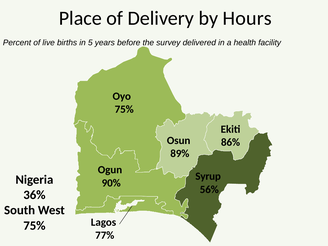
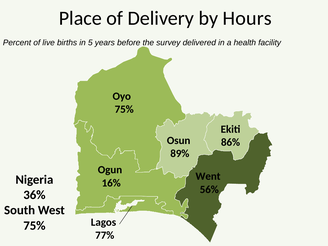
Syrup: Syrup -> Went
90%: 90% -> 16%
